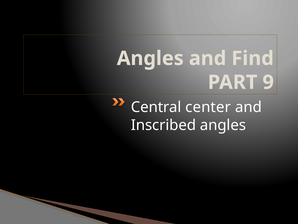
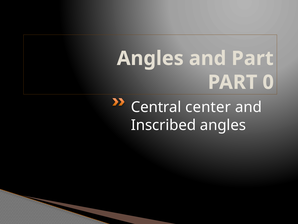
and Find: Find -> Part
9: 9 -> 0
